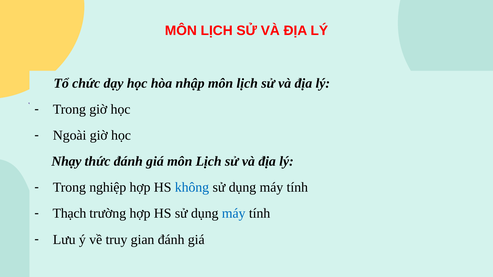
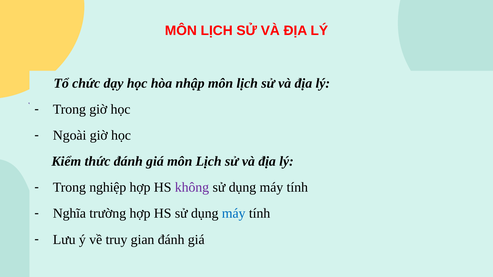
Nhạy: Nhạy -> Kiểm
không colour: blue -> purple
Thạch: Thạch -> Nghĩa
